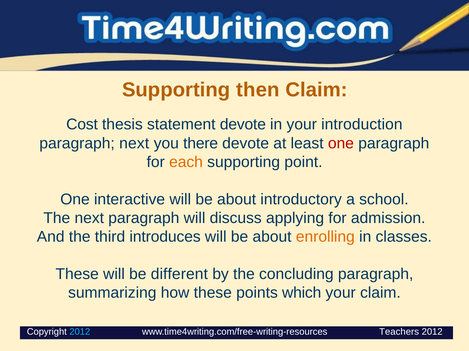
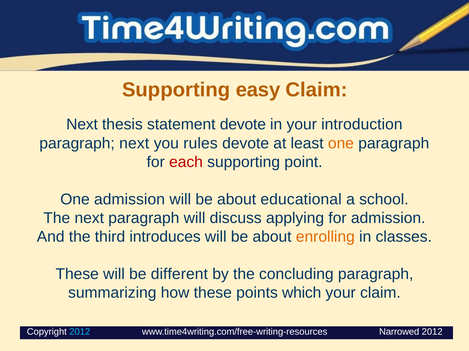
then: then -> easy
Cost at (82, 125): Cost -> Next
there: there -> rules
one at (341, 144) colour: red -> orange
each colour: orange -> red
One interactive: interactive -> admission
introductory: introductory -> educational
Teachers: Teachers -> Narrowed
